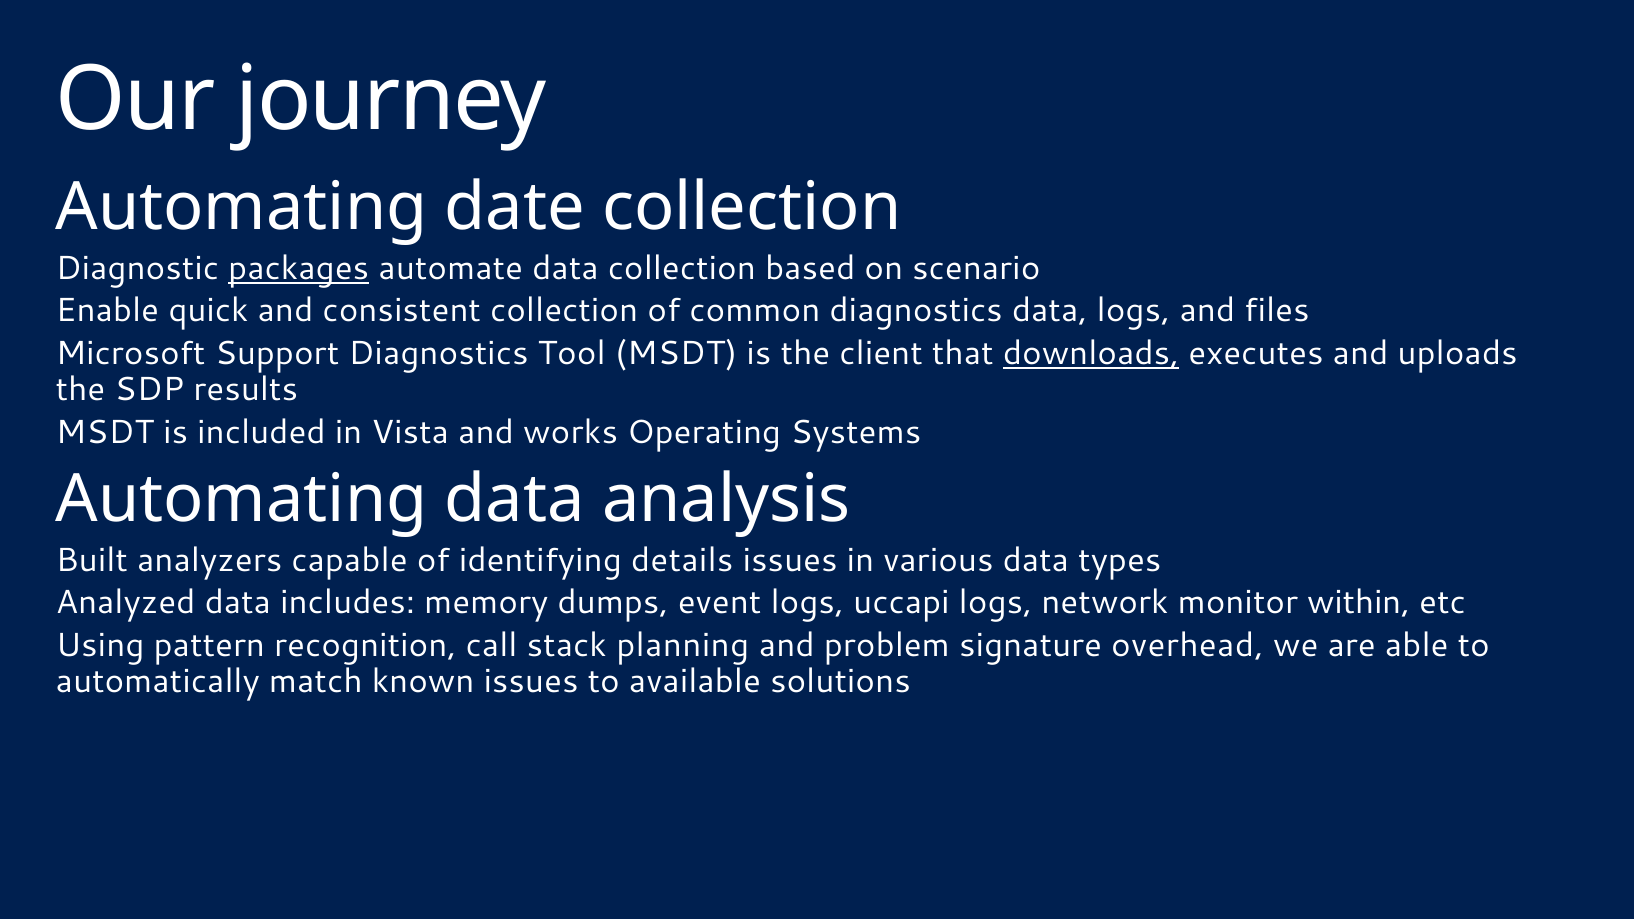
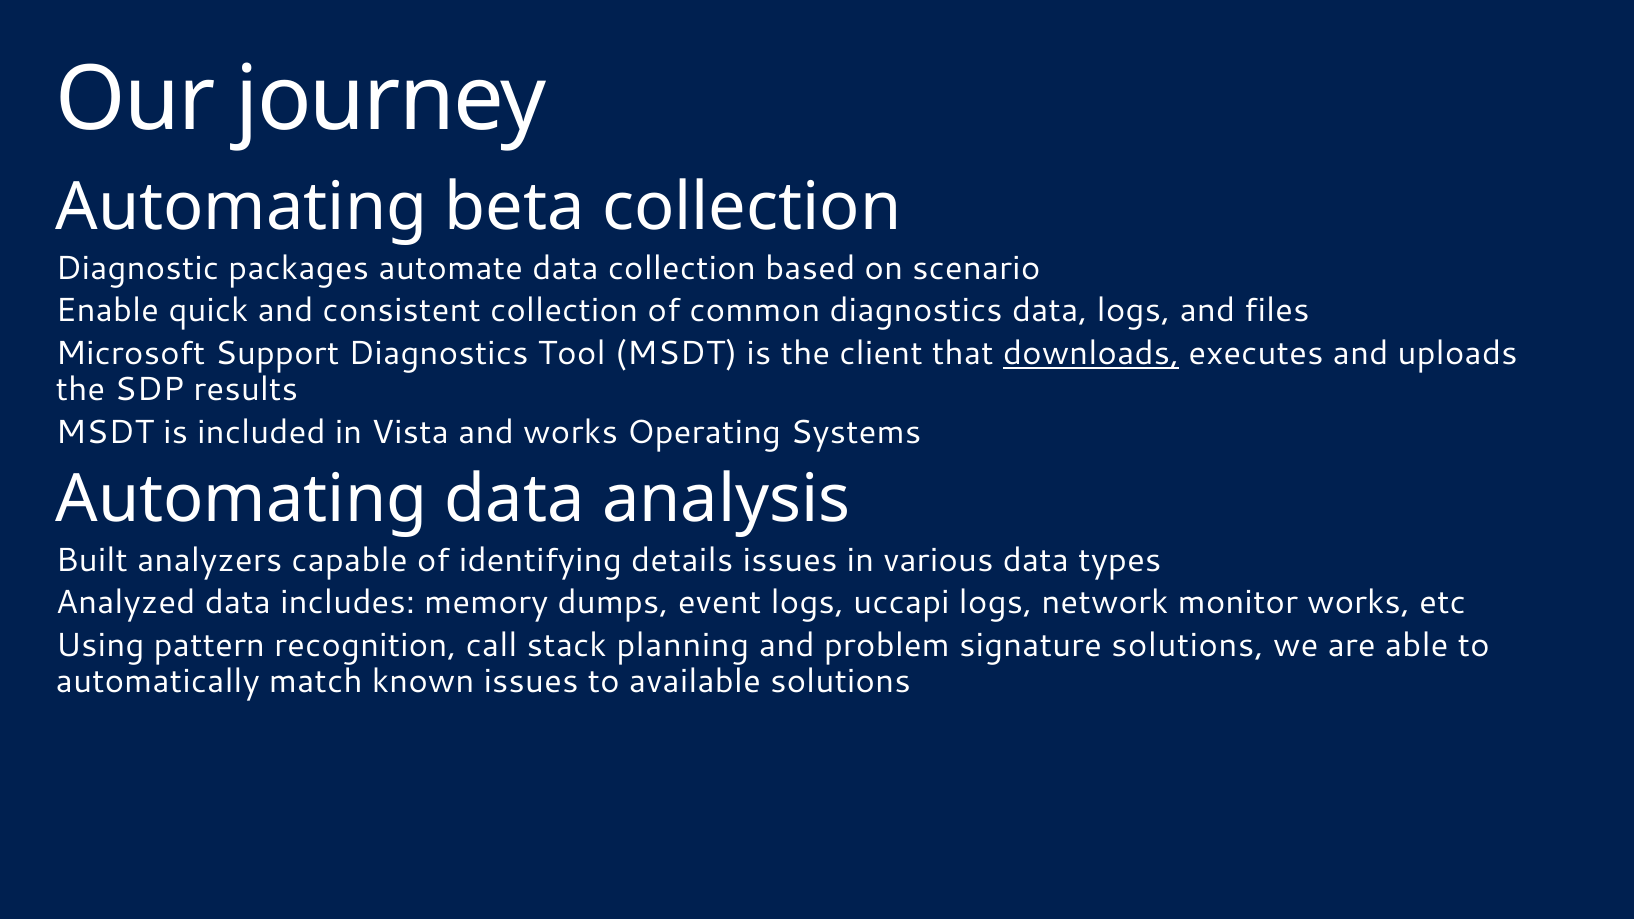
date: date -> beta
packages underline: present -> none
monitor within: within -> works
signature overhead: overhead -> solutions
